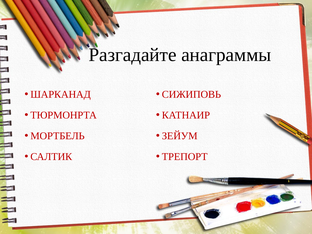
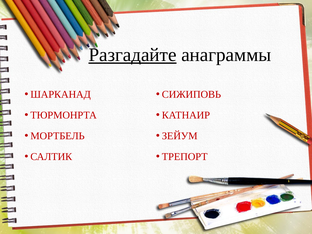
Разгадайте underline: none -> present
